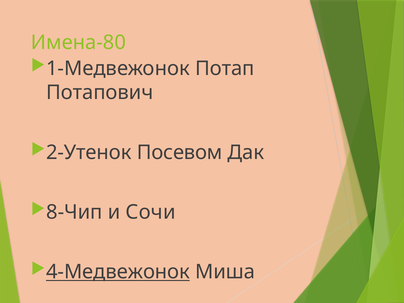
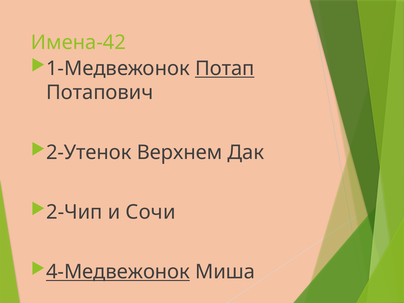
Имена-80: Имена-80 -> Имена-42
Потап underline: none -> present
Посевом: Посевом -> Верхнем
8-Чип: 8-Чип -> 2-Чип
